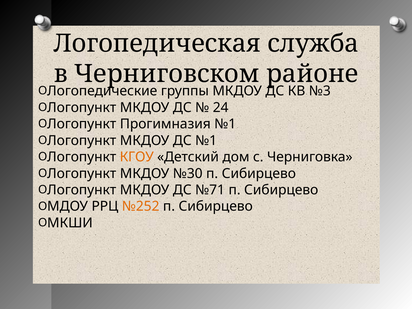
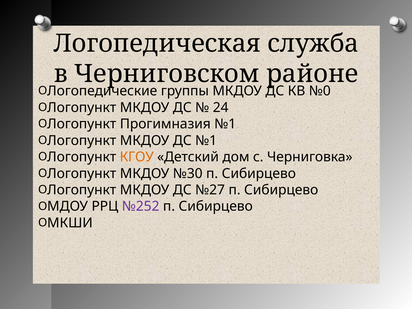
№3: №3 -> №0
№71: №71 -> №27
№252 colour: orange -> purple
